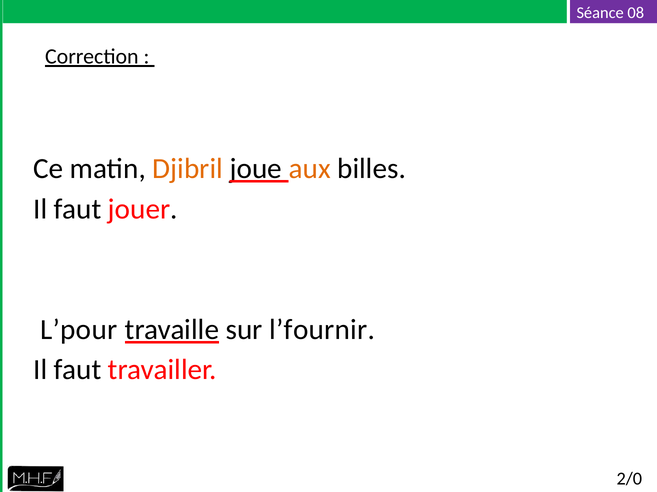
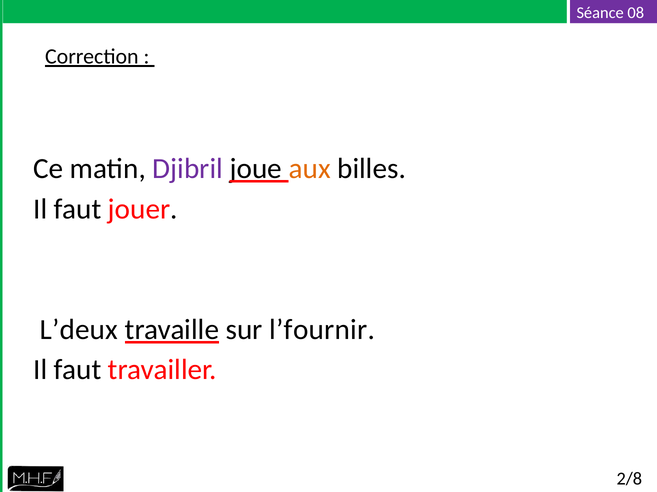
Djibril colour: orange -> purple
L’pour: L’pour -> L’deux
2/0: 2/0 -> 2/8
